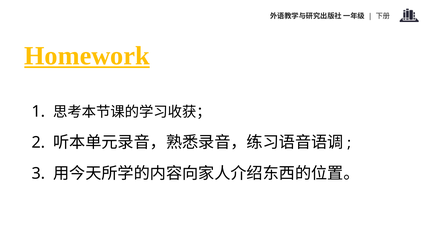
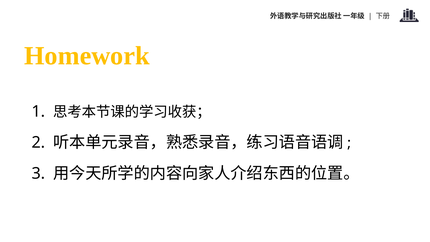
Homework underline: present -> none
